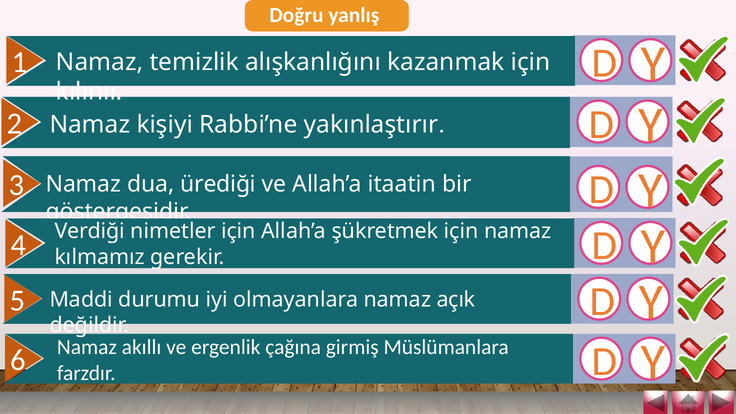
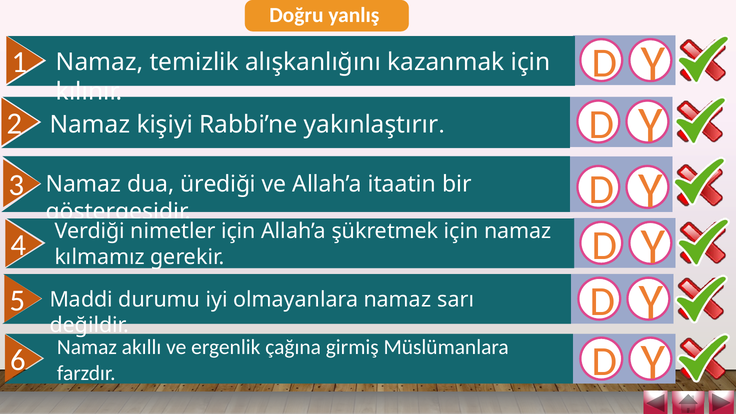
açık: açık -> sarı
